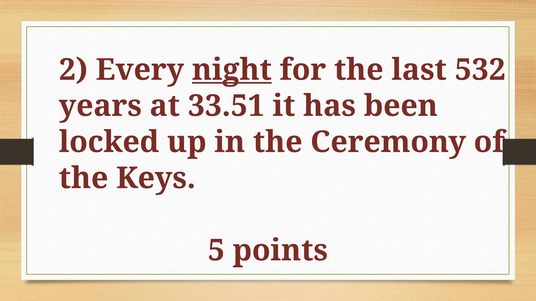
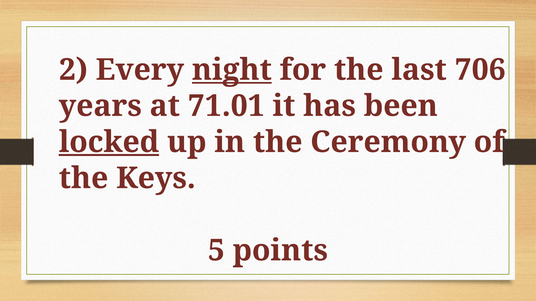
532: 532 -> 706
33.51: 33.51 -> 71.01
locked underline: none -> present
